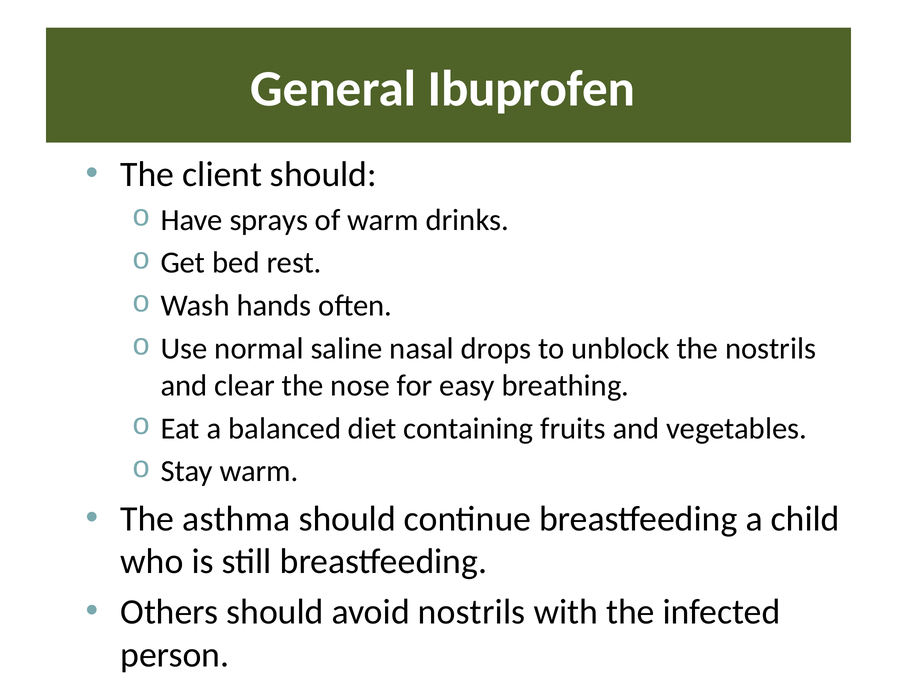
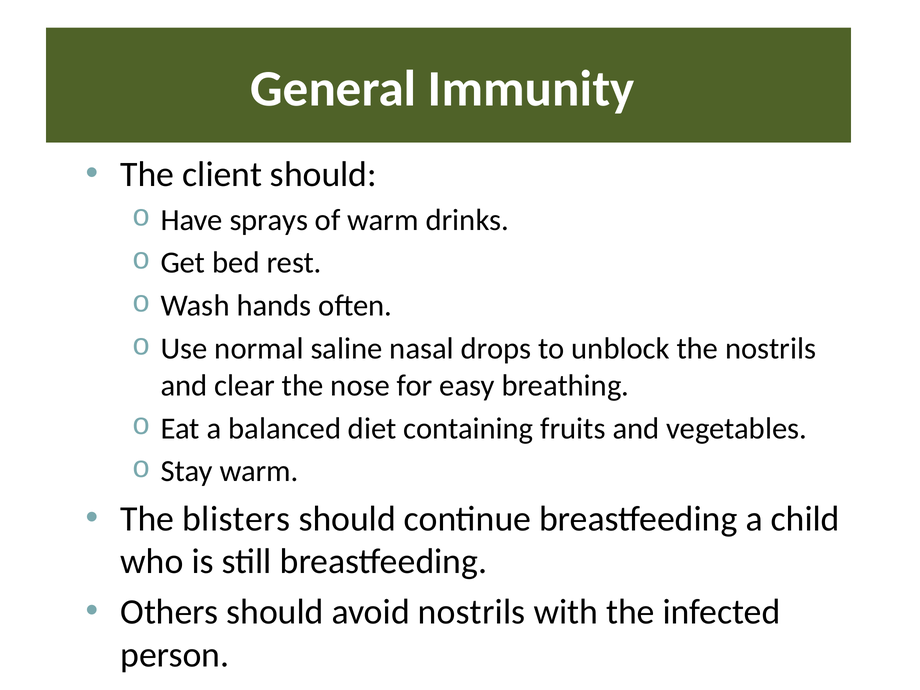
Ibuprofen: Ibuprofen -> Immunity
asthma: asthma -> blisters
